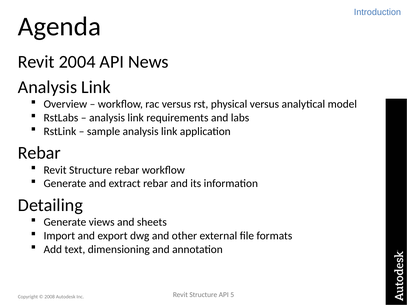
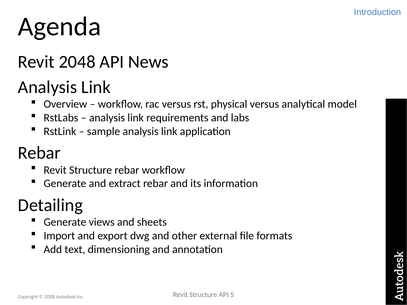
2004: 2004 -> 2048
